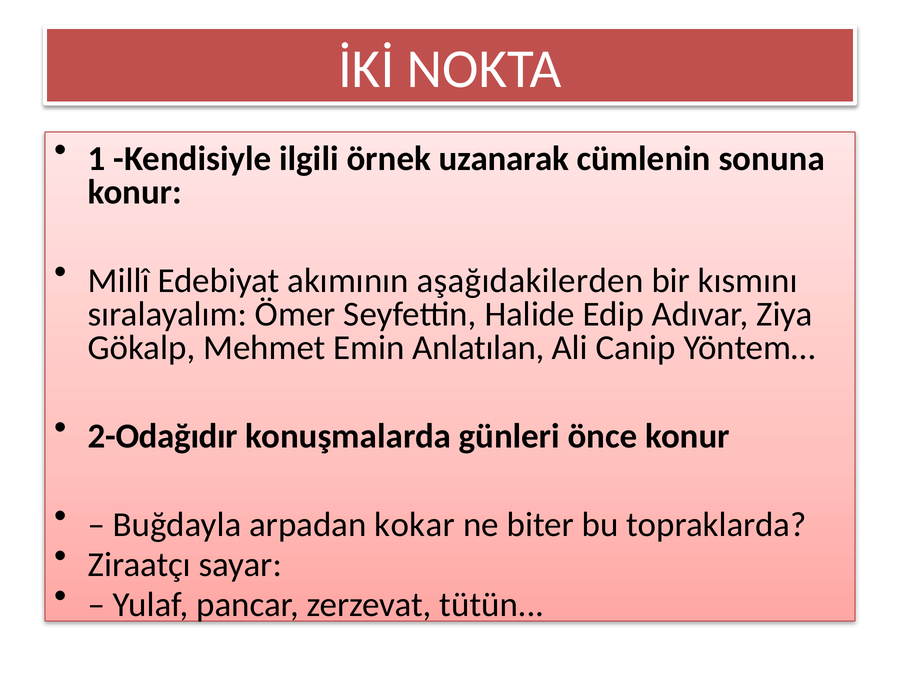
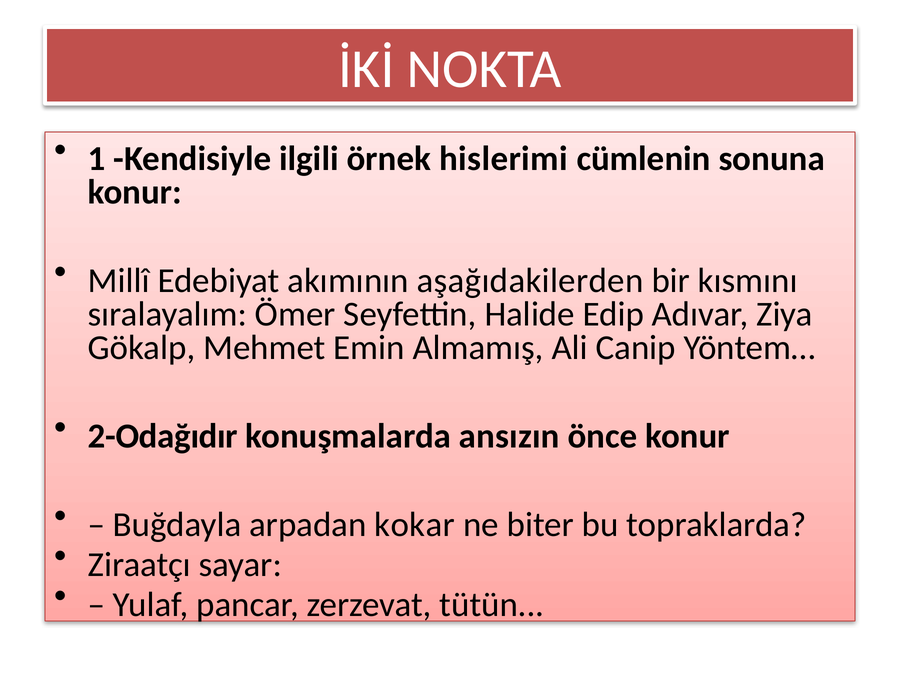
uzanarak: uzanarak -> hislerimi
Anlatılan: Anlatılan -> Almamış
günleri: günleri -> ansızın
